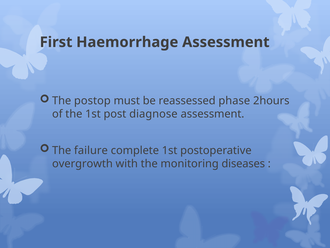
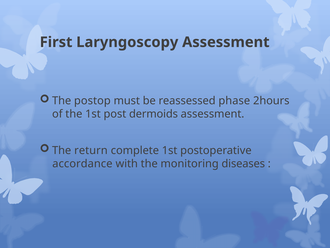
Haemorrhage: Haemorrhage -> Laryngoscopy
diagnose: diagnose -> dermoids
failure: failure -> return
overgrowth: overgrowth -> accordance
